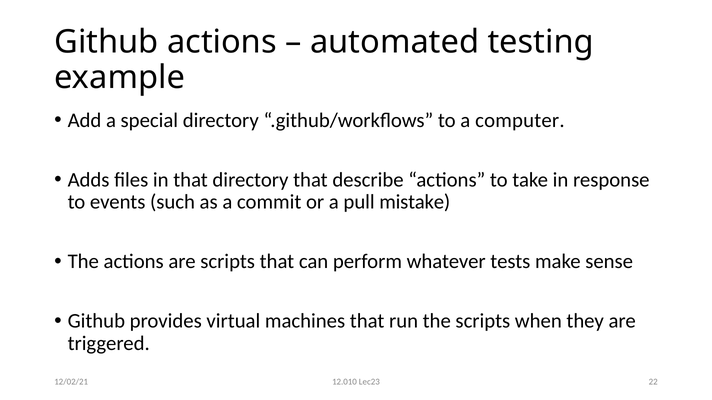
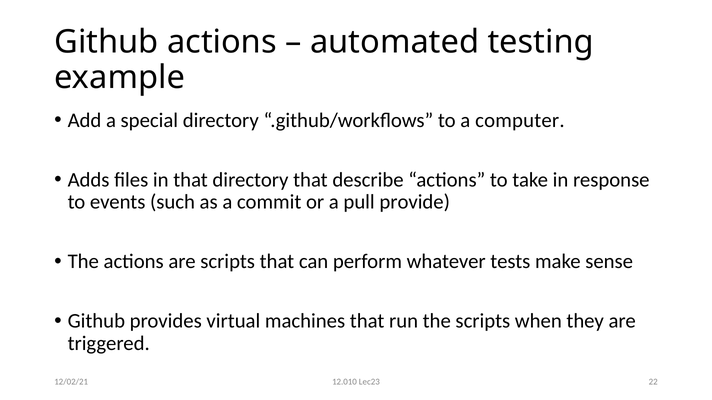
mistake: mistake -> provide
